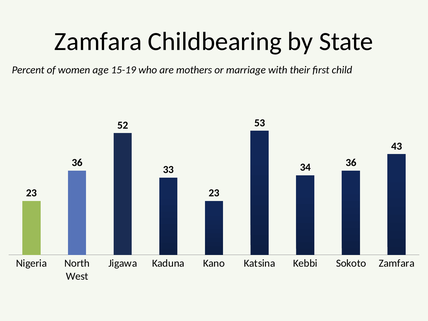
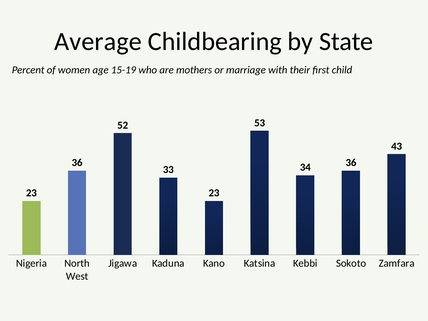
Zamfara at (98, 41): Zamfara -> Average
